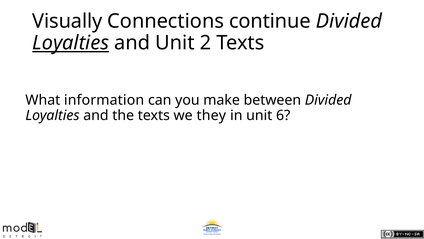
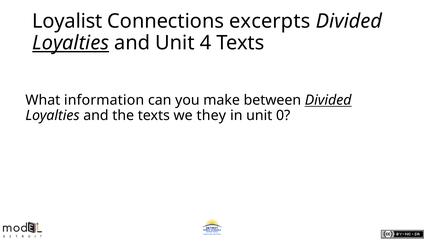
Visually: Visually -> Loyalist
continue: continue -> excerpts
2: 2 -> 4
Divided at (328, 100) underline: none -> present
6: 6 -> 0
